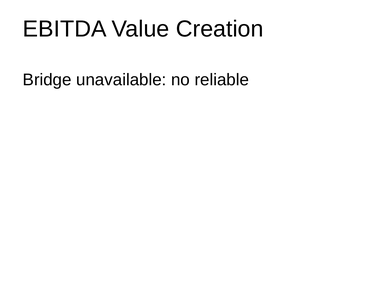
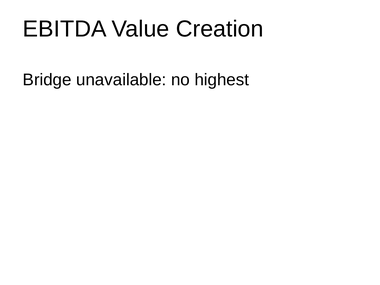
reliable: reliable -> highest
